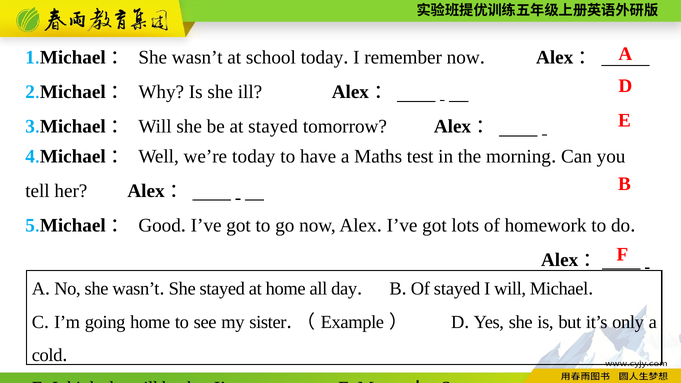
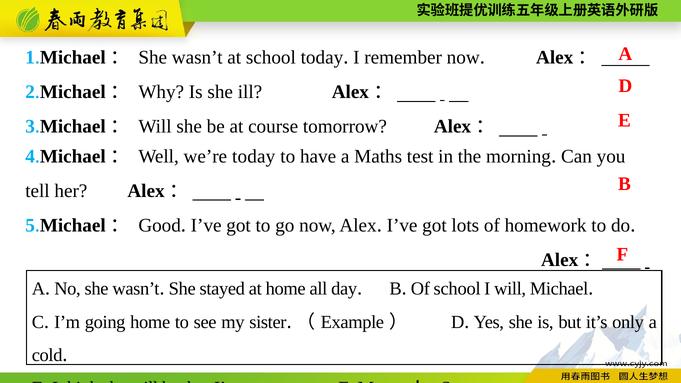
at stayed: stayed -> course
Of stayed: stayed -> school
